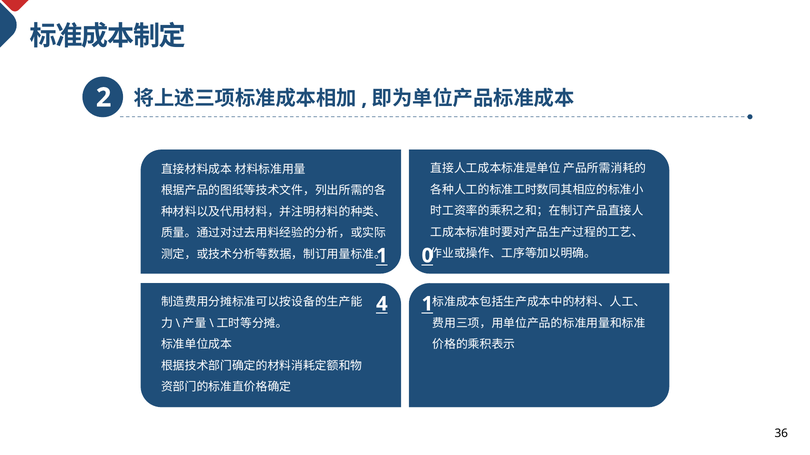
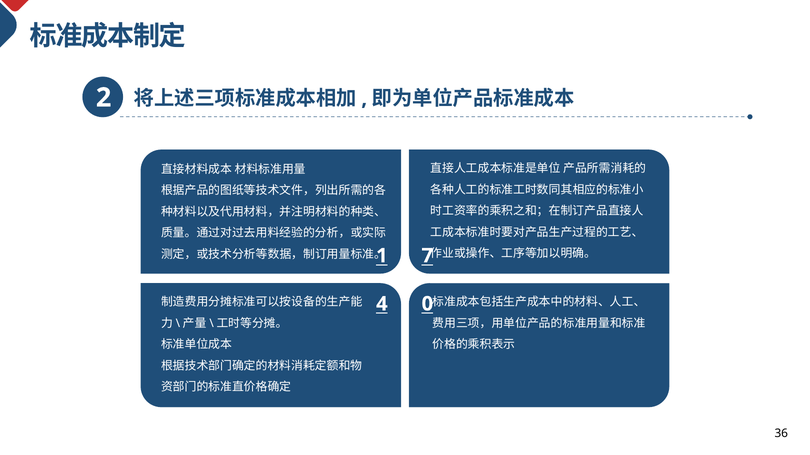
0: 0 -> 7
4 1: 1 -> 0
